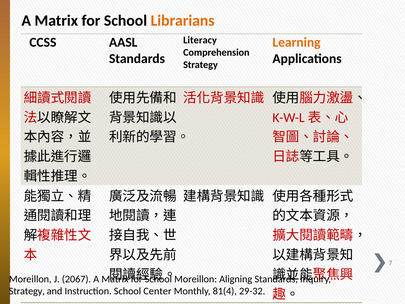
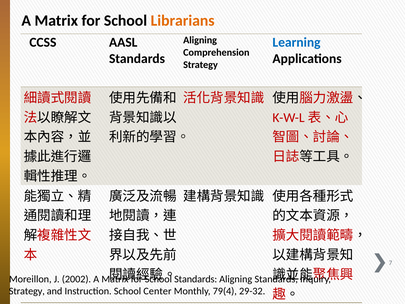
Literacy at (200, 40): Literacy -> Aligning
Learning colour: orange -> blue
2067: 2067 -> 2002
Moreillon at (196, 279): Moreillon -> Standards
81(4: 81(4 -> 79(4
